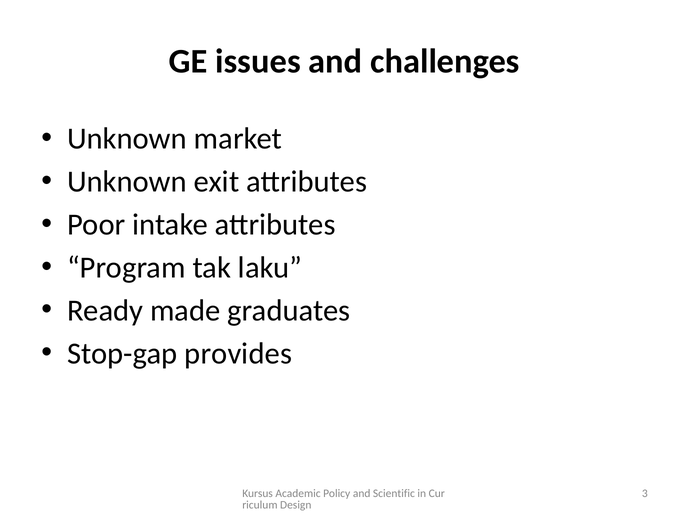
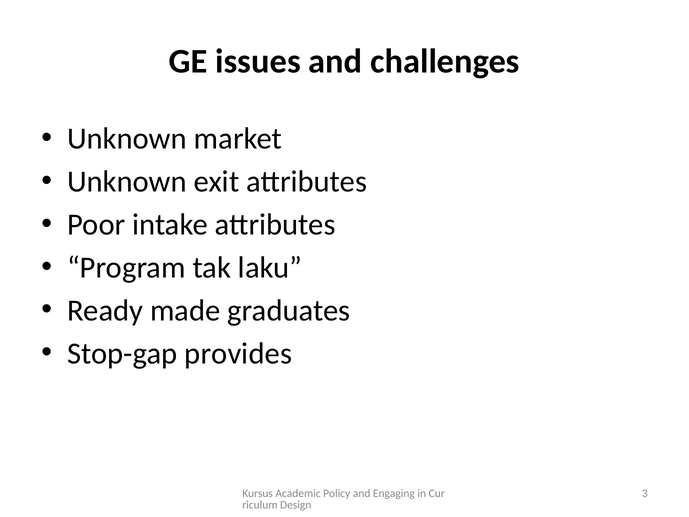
Scientific: Scientific -> Engaging
